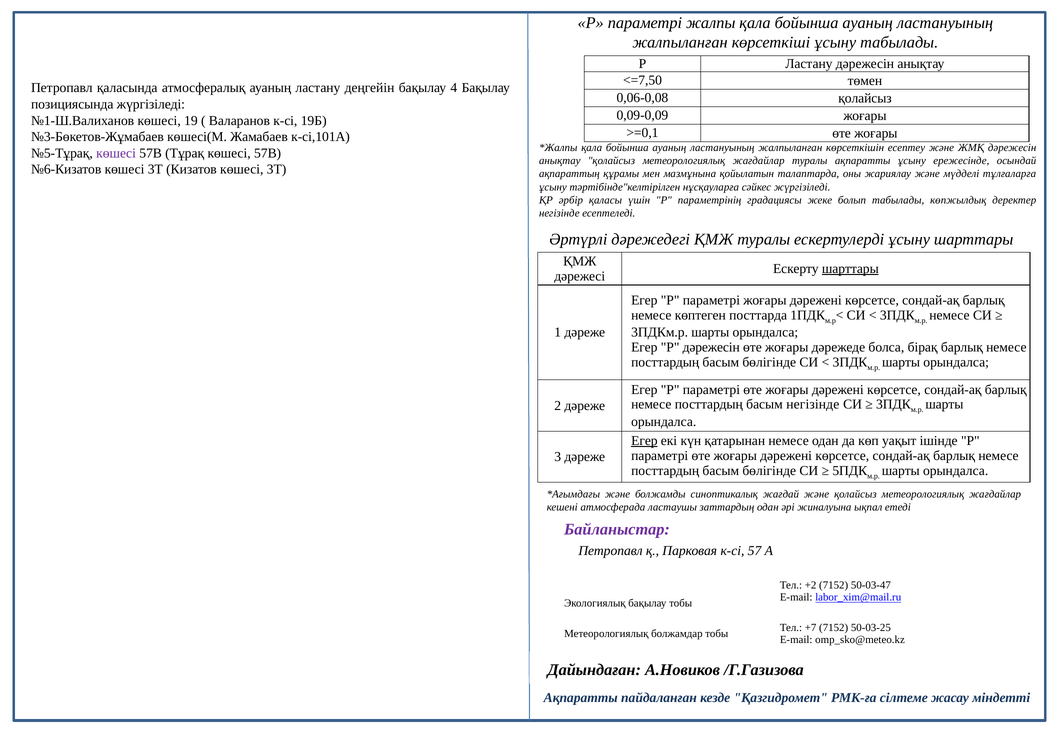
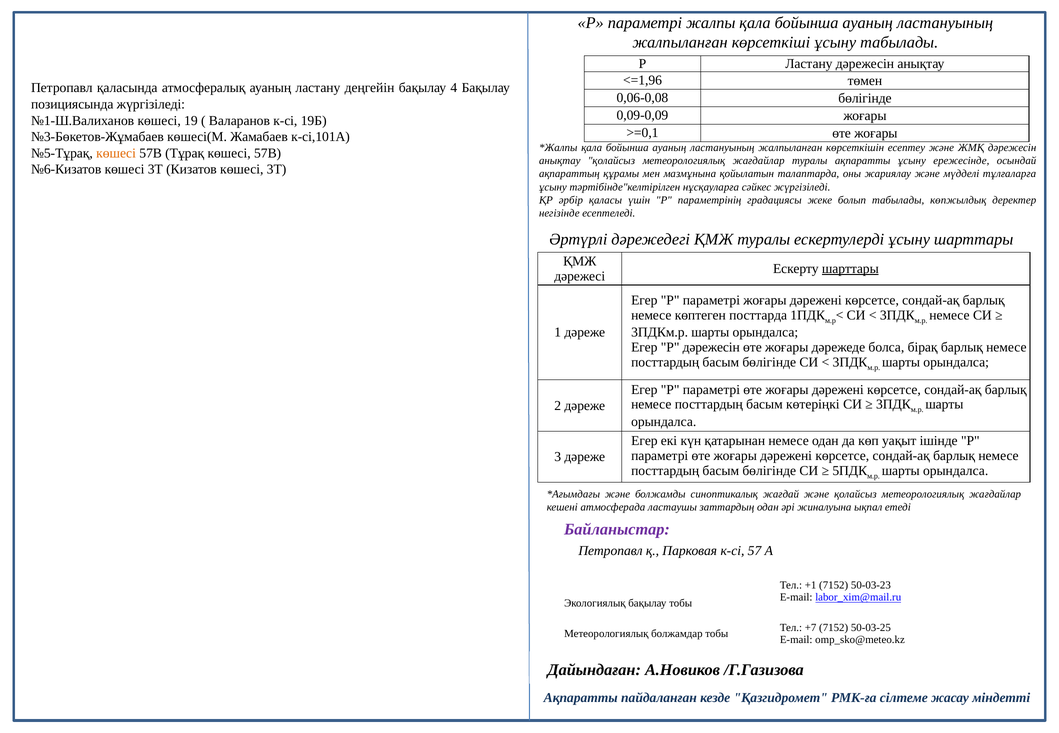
<=7,50: <=7,50 -> <=1,96
0,06-0,08 қолайсыз: қолайсыз -> бөлігінде
көшесі at (116, 153) colour: purple -> orange
басым негізінде: негізінде -> көтеріңкі
Егер at (644, 441) underline: present -> none
+2: +2 -> +1
50-03-47: 50-03-47 -> 50-03-23
